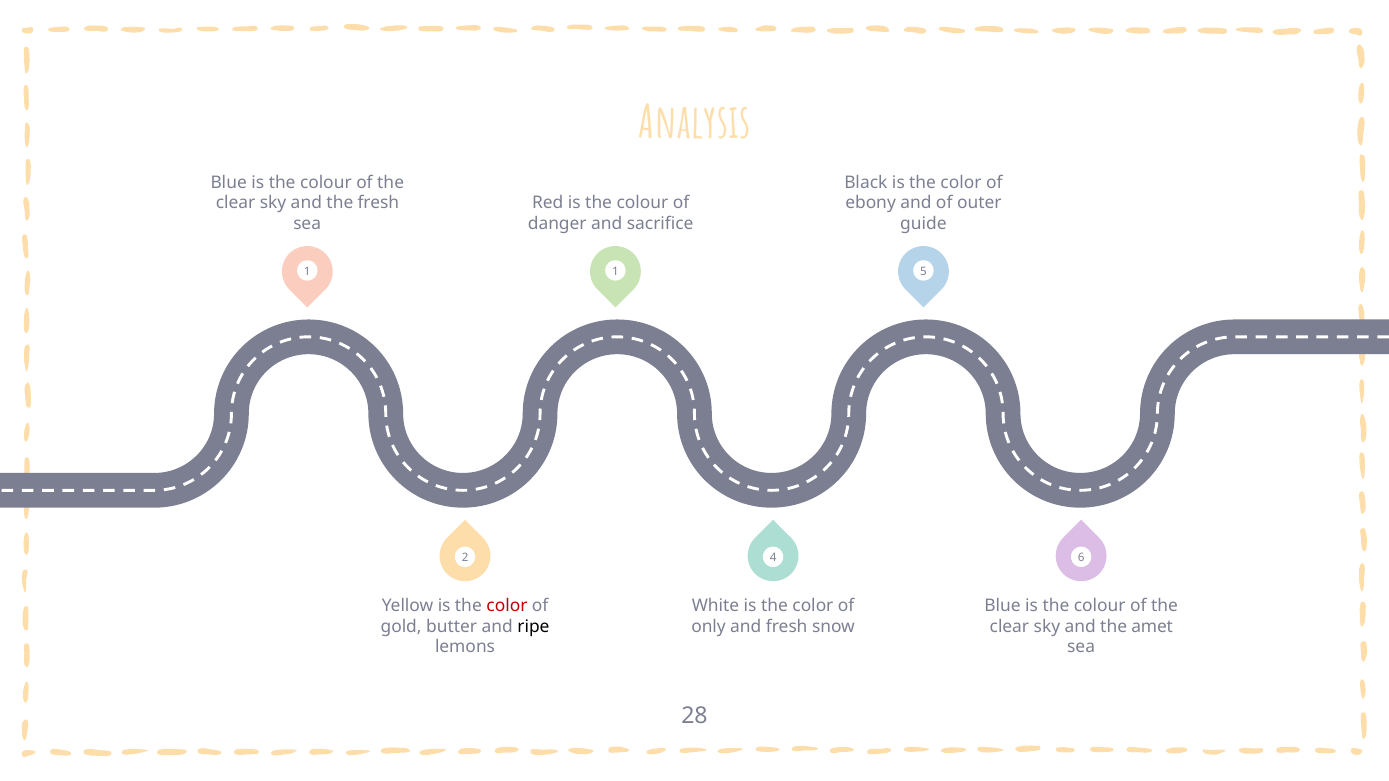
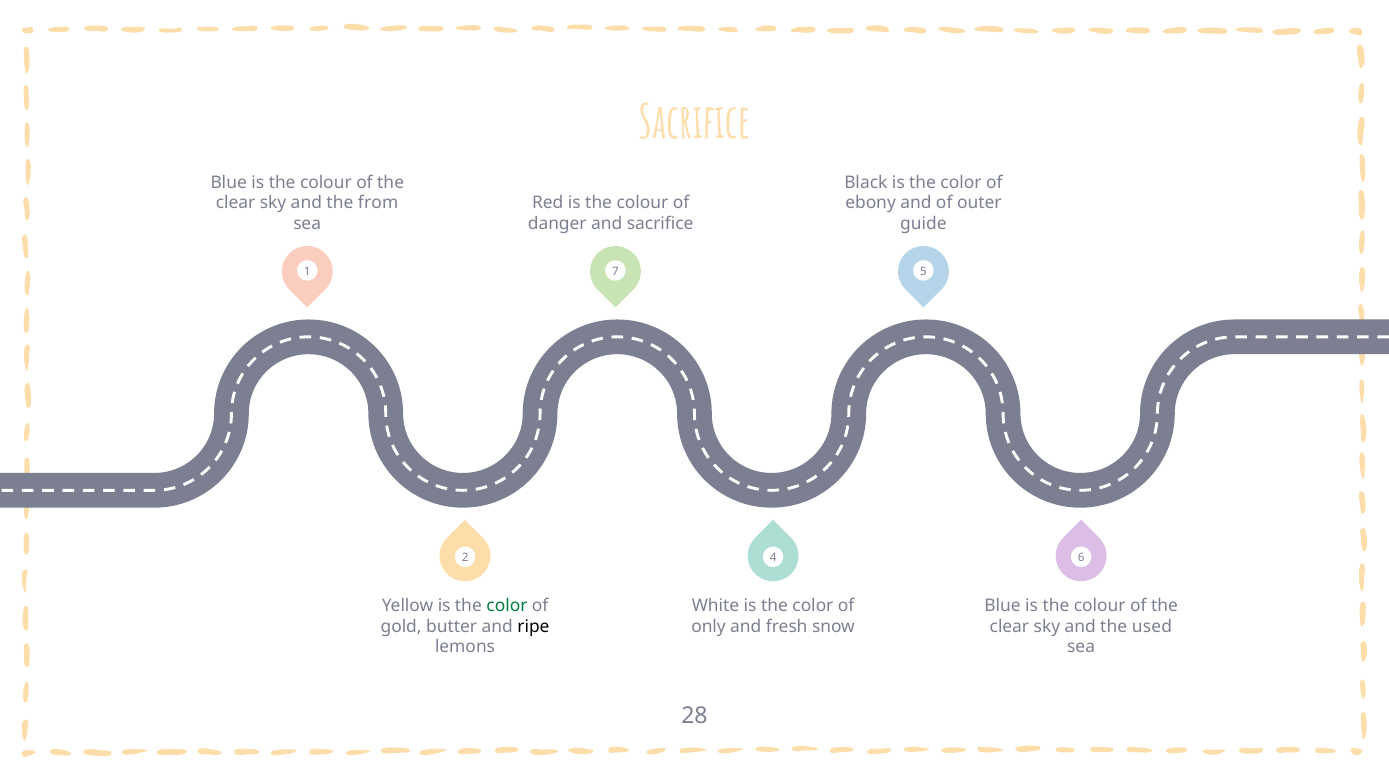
Analysis at (694, 123): Analysis -> Sacrifice
the fresh: fresh -> from
1 1: 1 -> 7
color at (507, 606) colour: red -> green
amet: amet -> used
